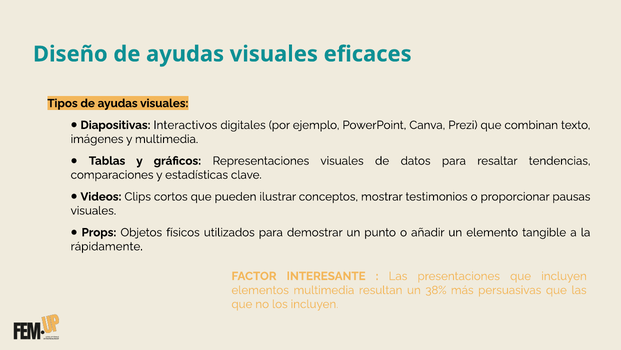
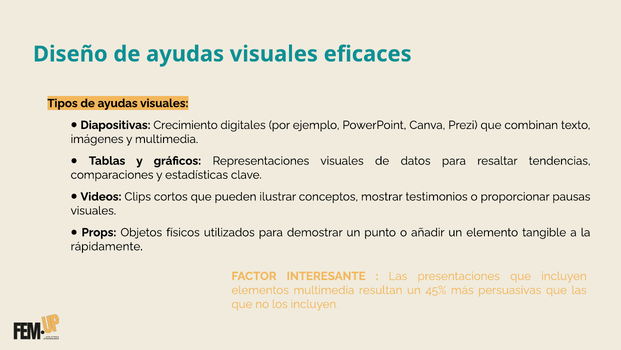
Interactivos: Interactivos -> Crecimiento
38%: 38% -> 45%
